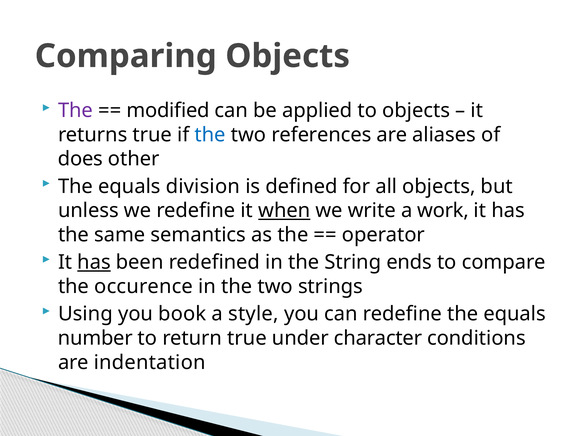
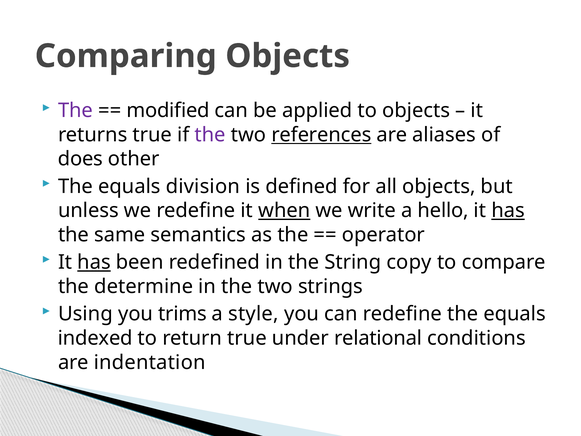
the at (210, 135) colour: blue -> purple
references underline: none -> present
work: work -> hello
has at (508, 211) underline: none -> present
ends: ends -> copy
occurence: occurence -> determine
book: book -> trims
number: number -> indexed
character: character -> relational
